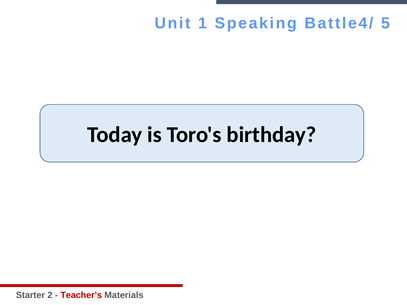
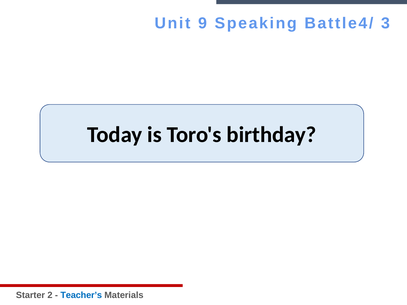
1: 1 -> 9
5: 5 -> 3
Teacher’s colour: red -> blue
